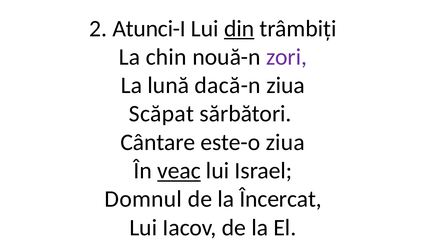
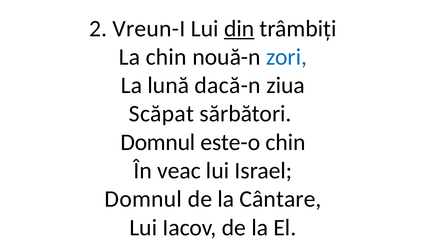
Atunci-I: Atunci-I -> Vreun-I
zori colour: purple -> blue
Cântare at (158, 142): Cântare -> Domnul
este-o ziua: ziua -> chin
veac underline: present -> none
Încercat: Încercat -> Cântare
